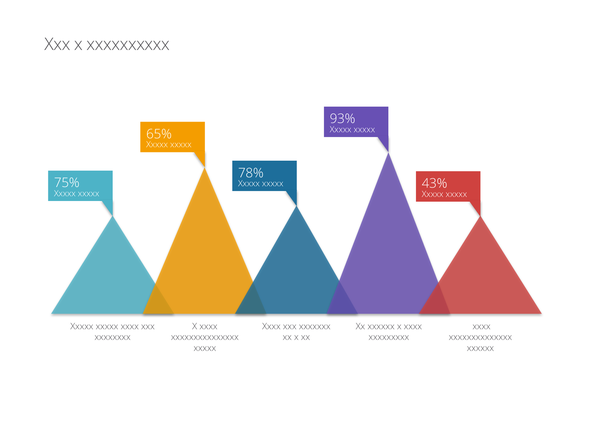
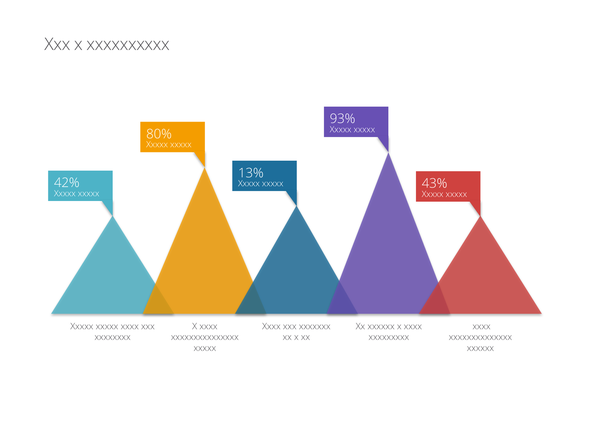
65%: 65% -> 80%
78%: 78% -> 13%
75%: 75% -> 42%
